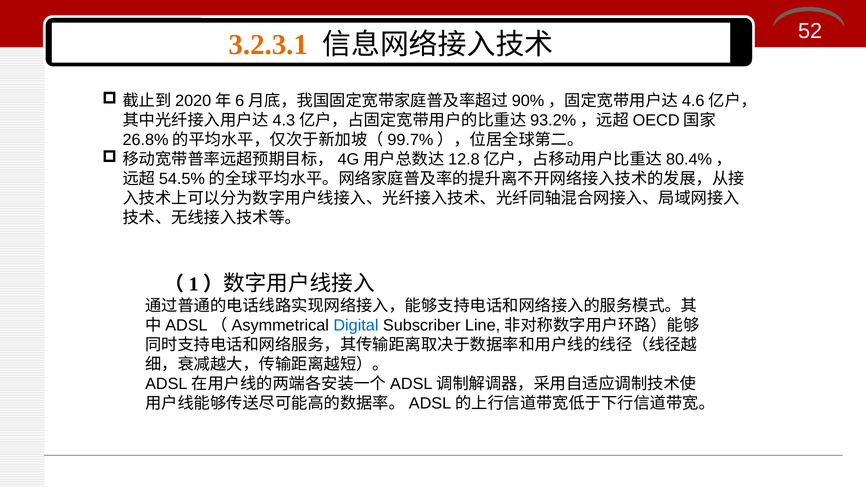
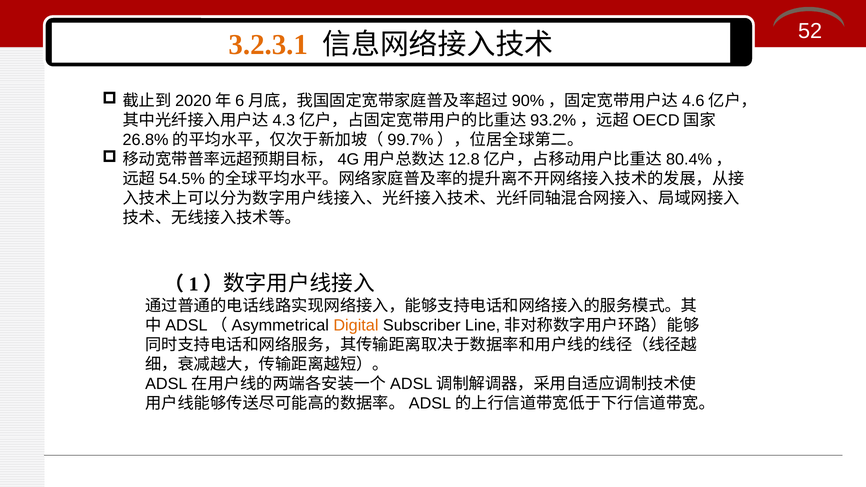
Digital colour: blue -> orange
